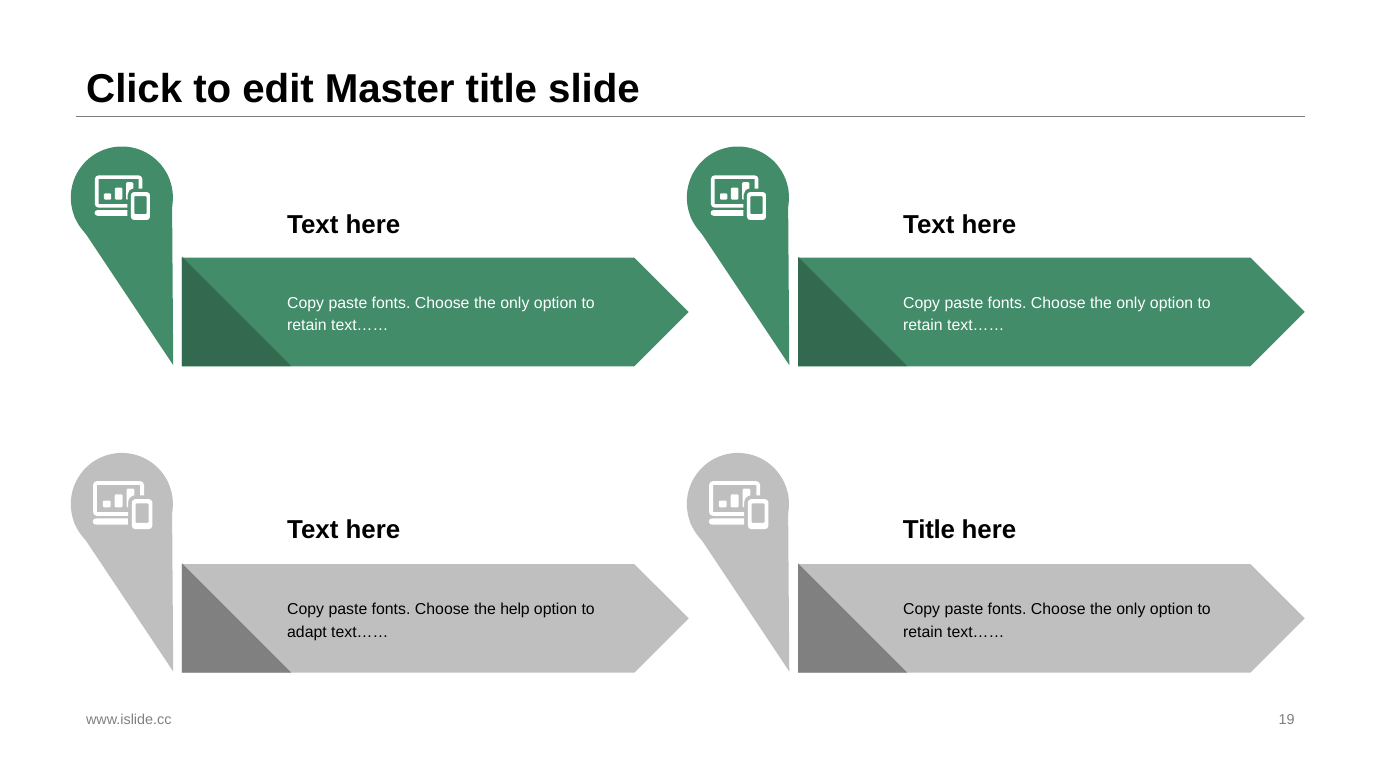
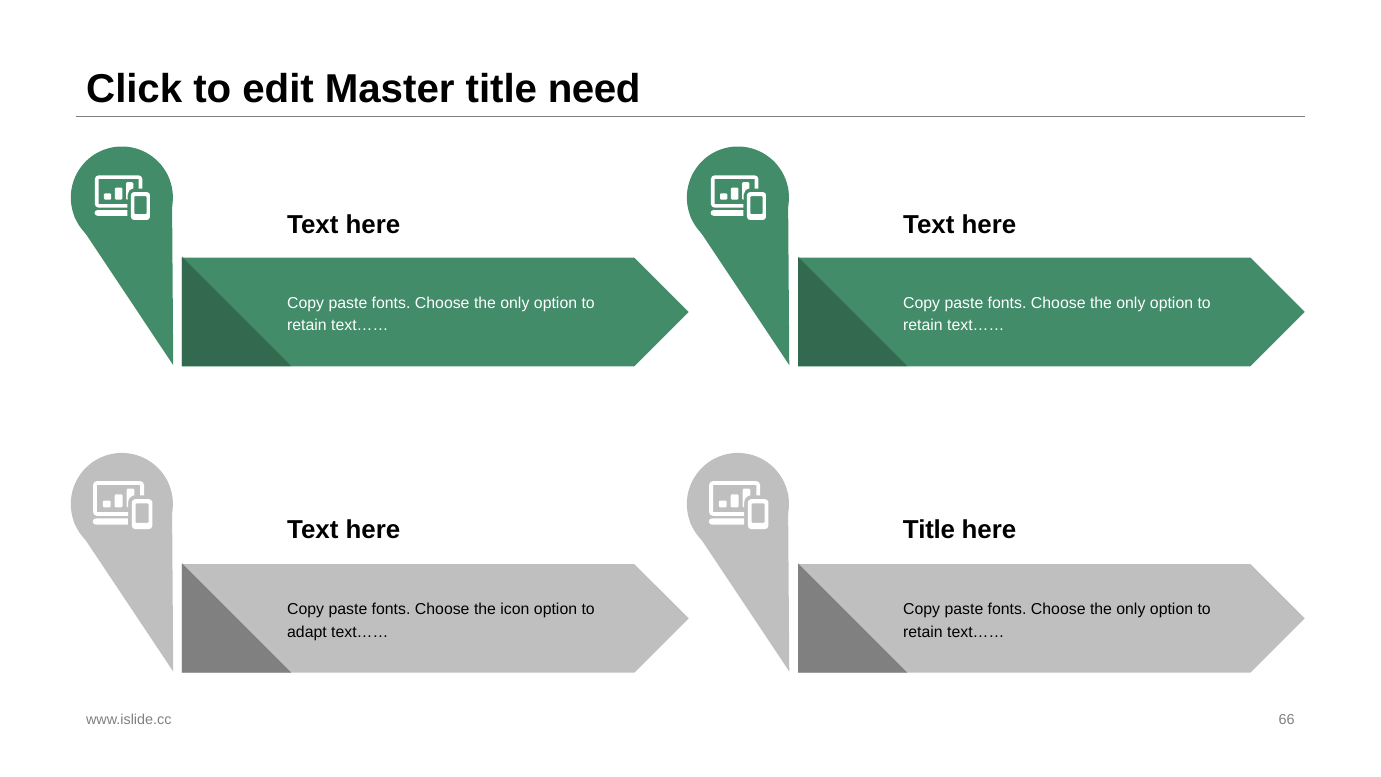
slide: slide -> need
help: help -> icon
19: 19 -> 66
